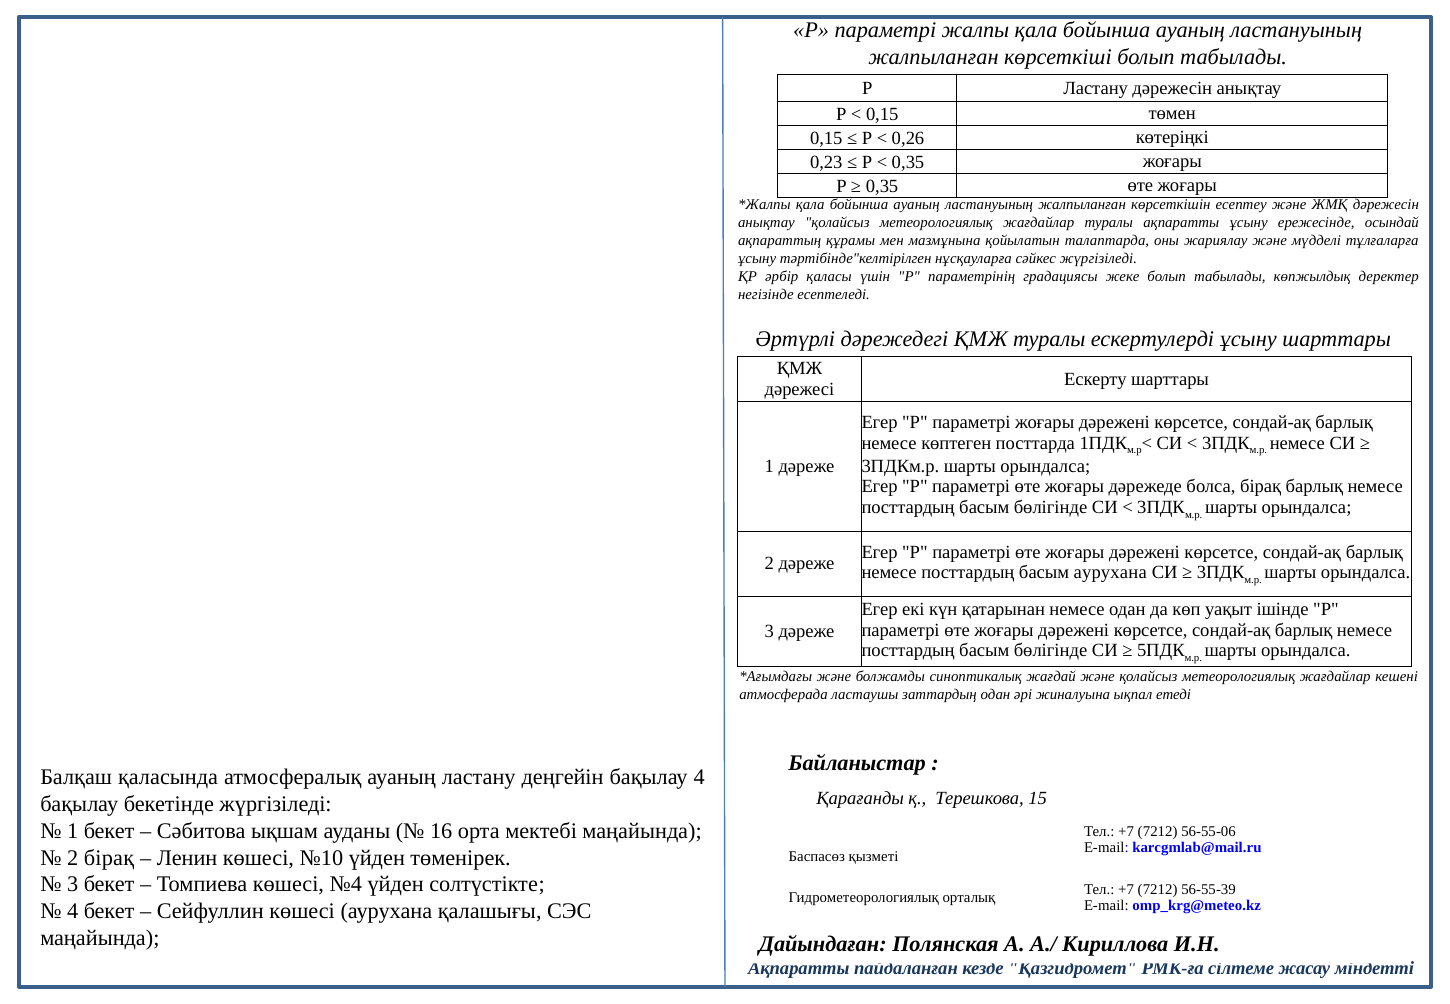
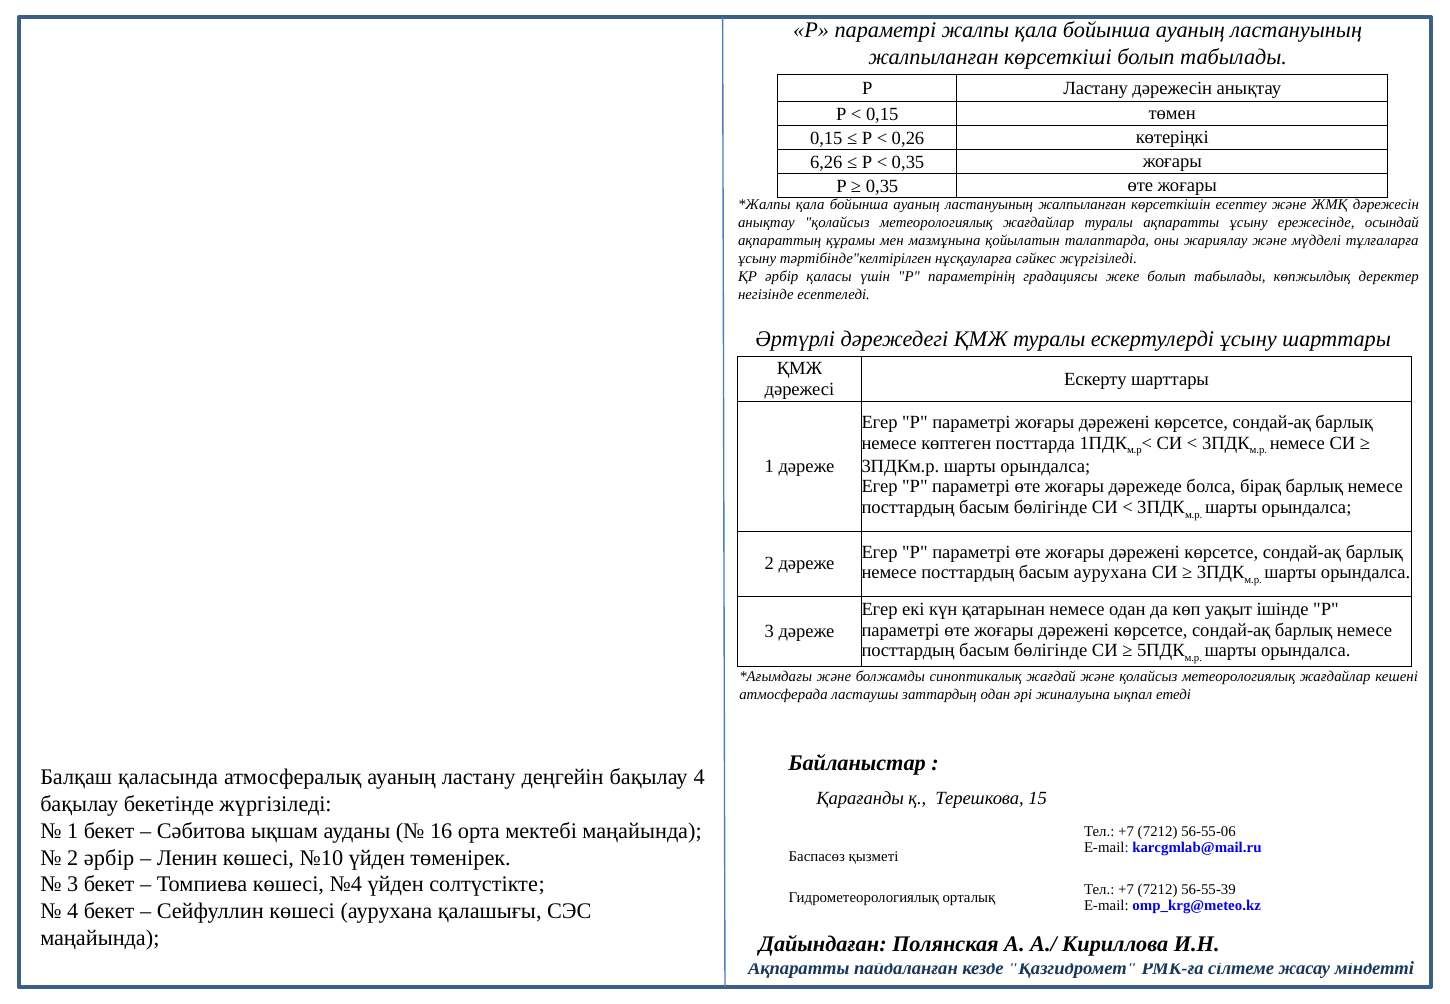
0,23: 0,23 -> 6,26
2 бірақ: бірақ -> әрбір
